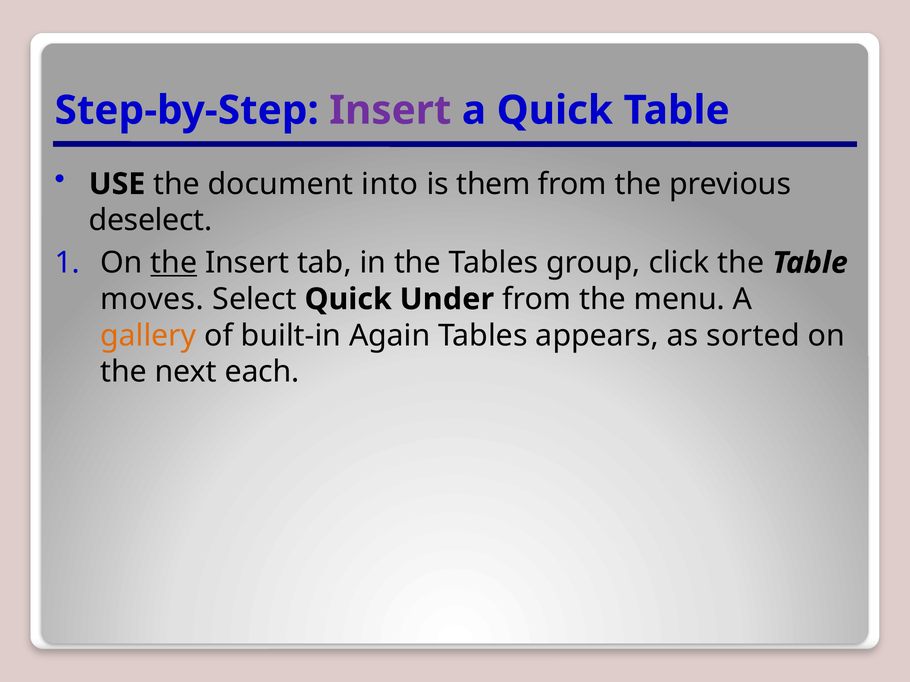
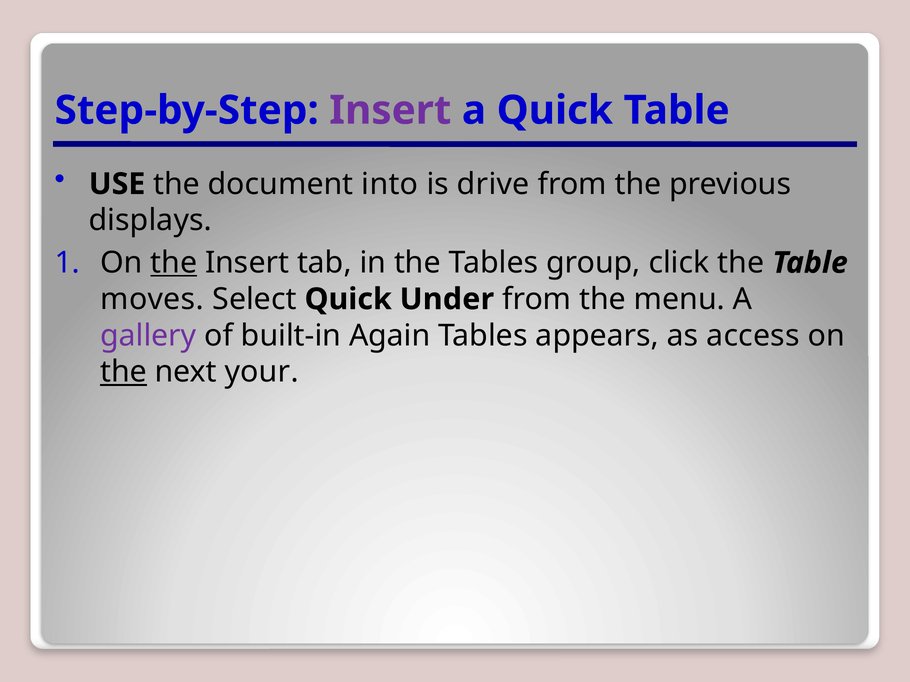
them: them -> drive
deselect: deselect -> displays
gallery colour: orange -> purple
sorted: sorted -> access
the at (123, 372) underline: none -> present
each: each -> your
